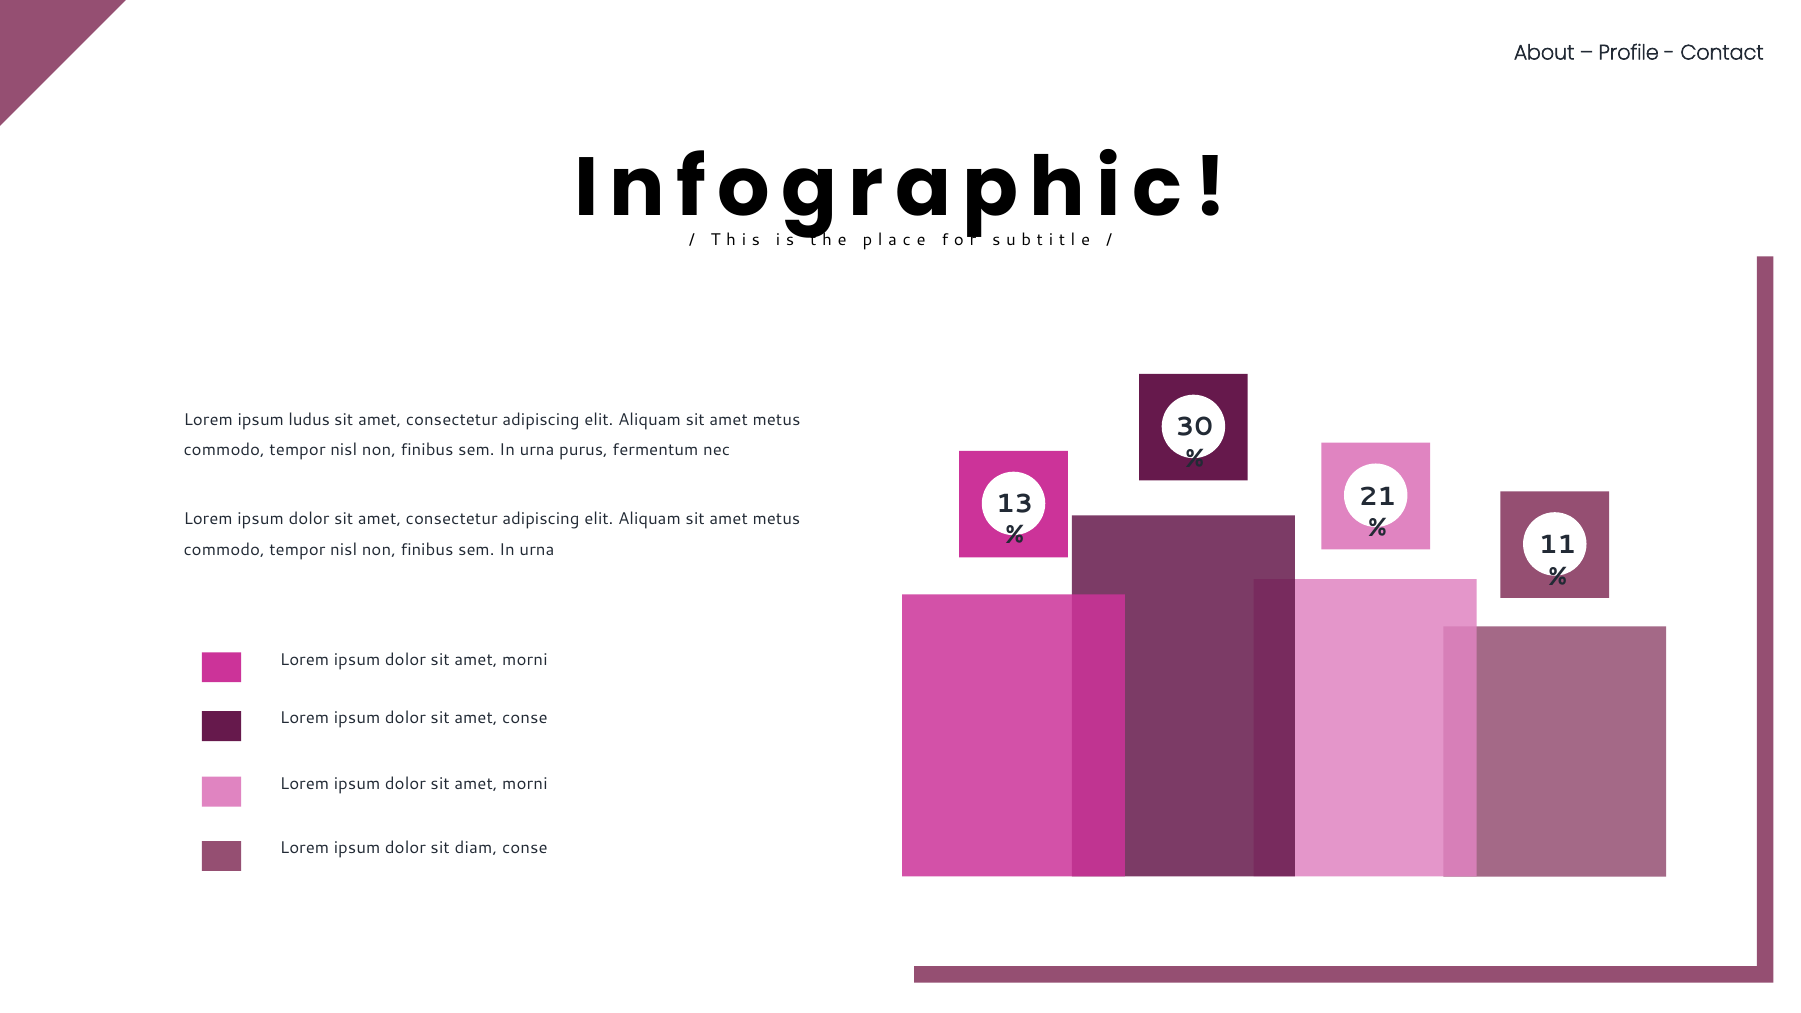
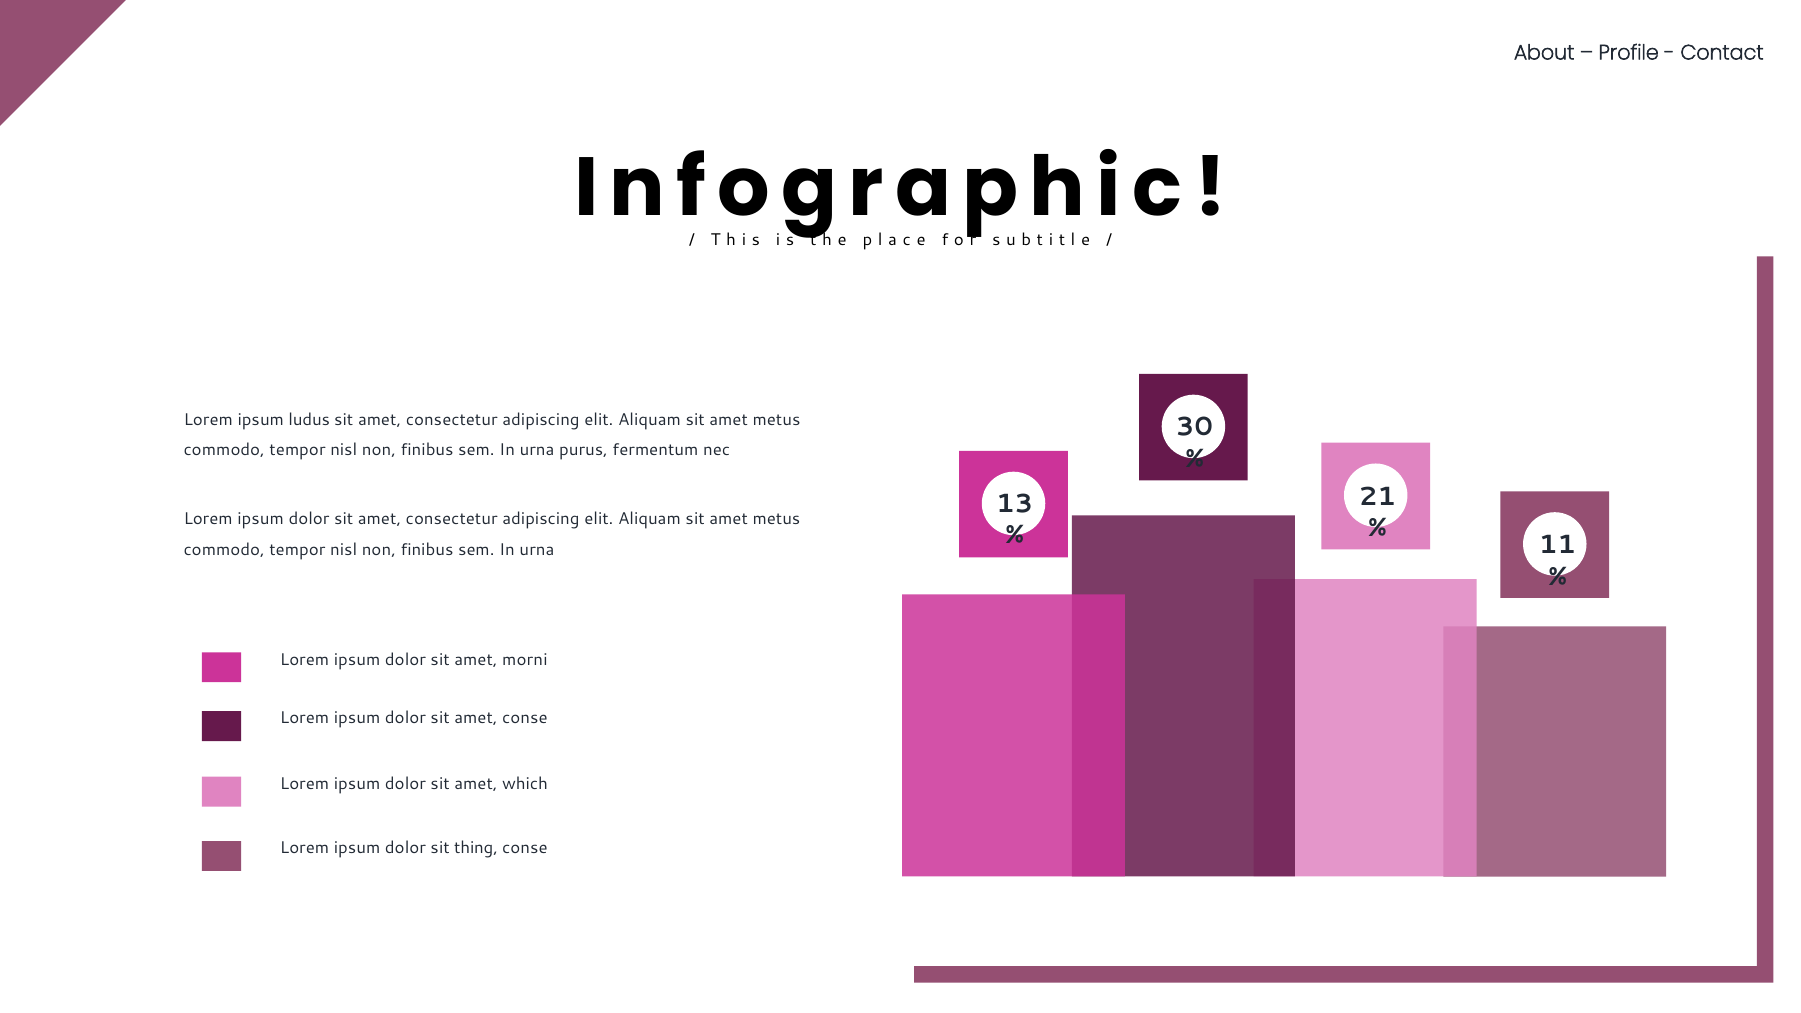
morni at (525, 784): morni -> which
diam: diam -> thing
